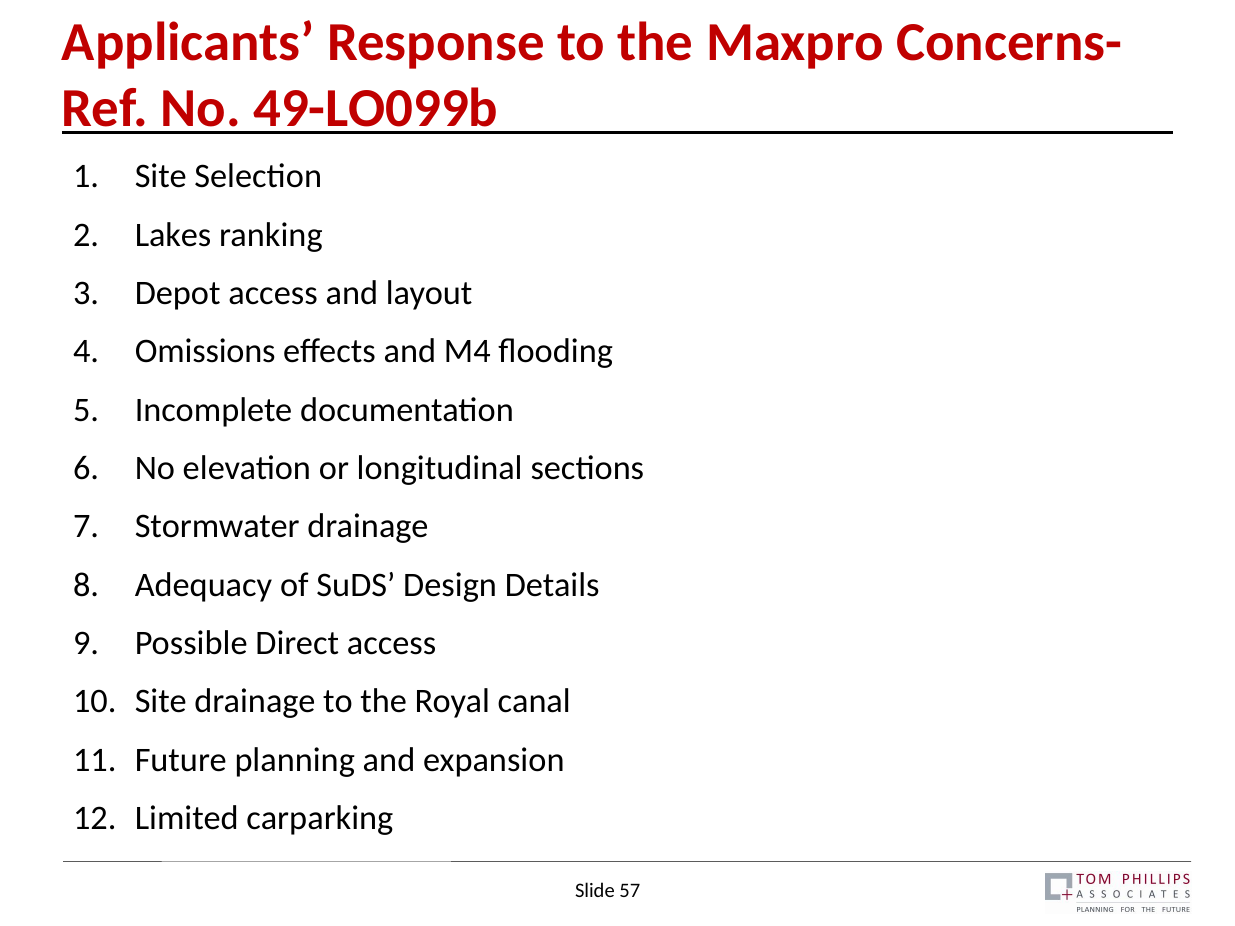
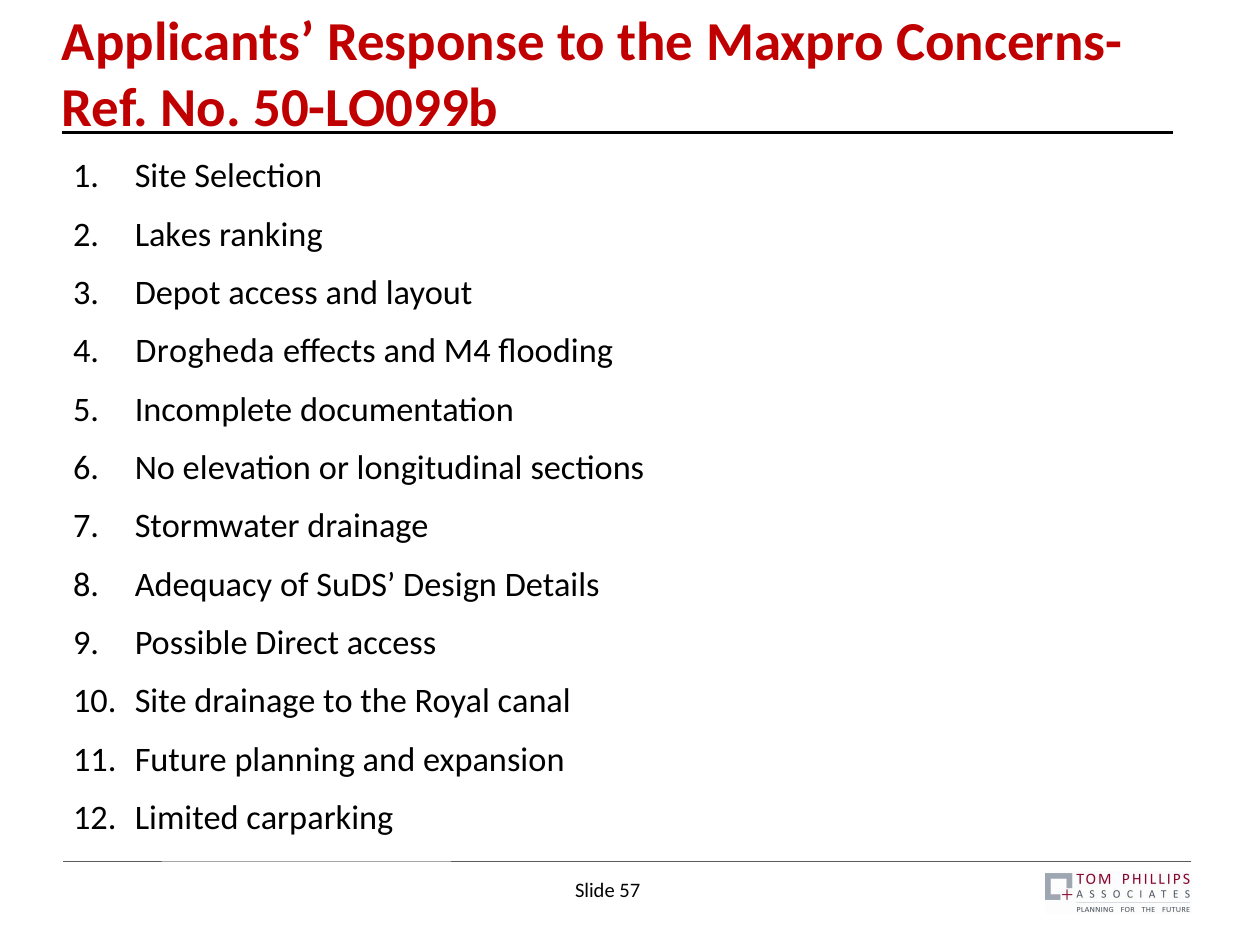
49-LO099b: 49-LO099b -> 50-LO099b
Omissions: Omissions -> Drogheda
